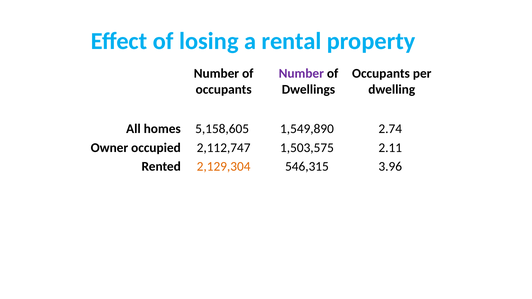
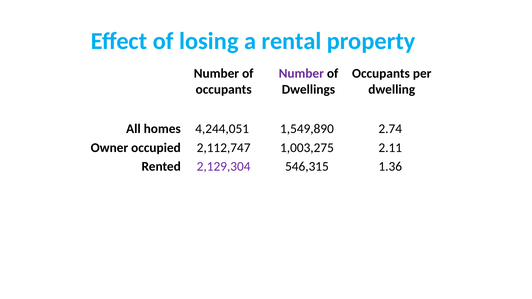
5,158,605: 5,158,605 -> 4,244,051
1,503,575: 1,503,575 -> 1,003,275
2,129,304 colour: orange -> purple
3.96: 3.96 -> 1.36
